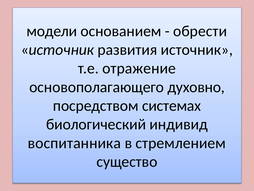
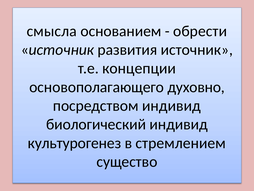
модели: модели -> смысла
отражение: отражение -> концепции
посредством системах: системах -> индивид
воспитанника: воспитанника -> культурогенез
